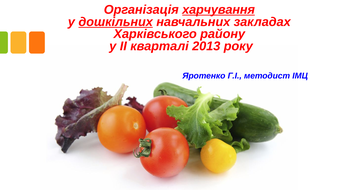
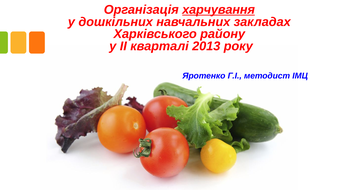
дошкільних underline: present -> none
